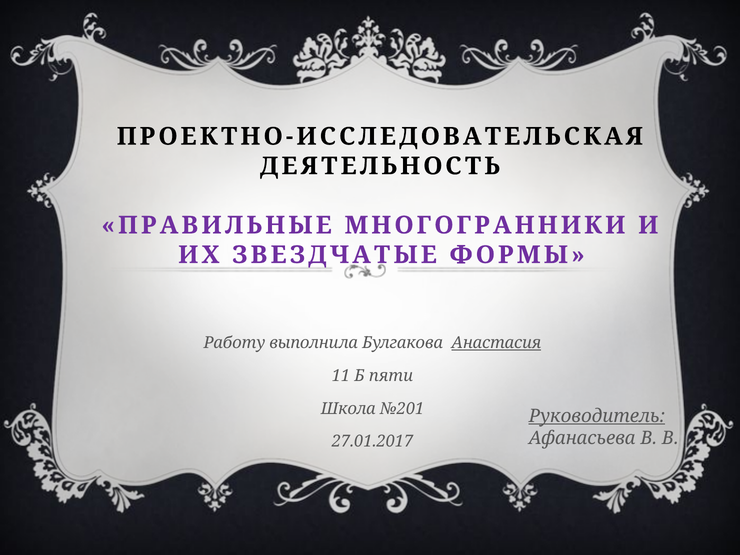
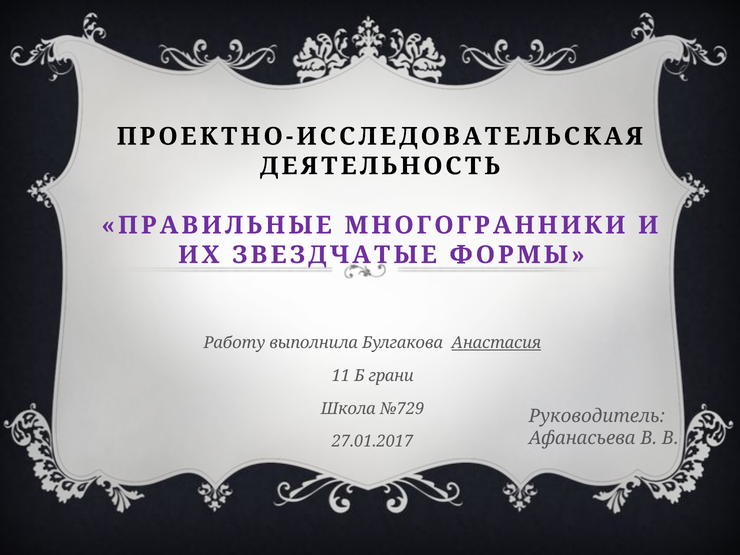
пяти: пяти -> грани
№201: №201 -> №729
Руководитель underline: present -> none
